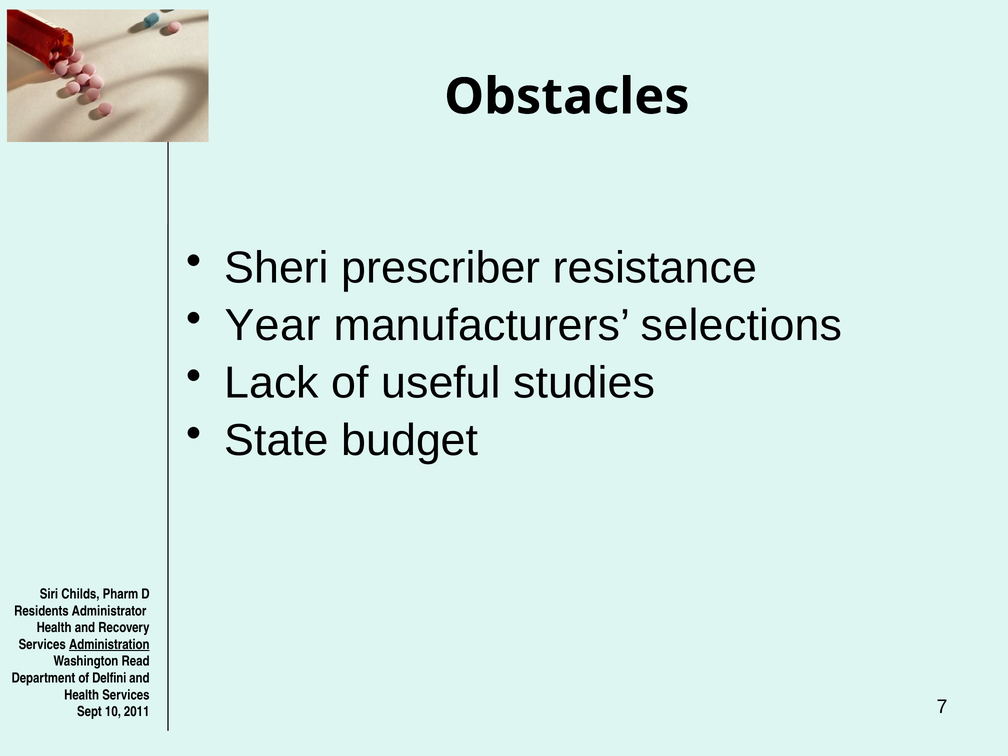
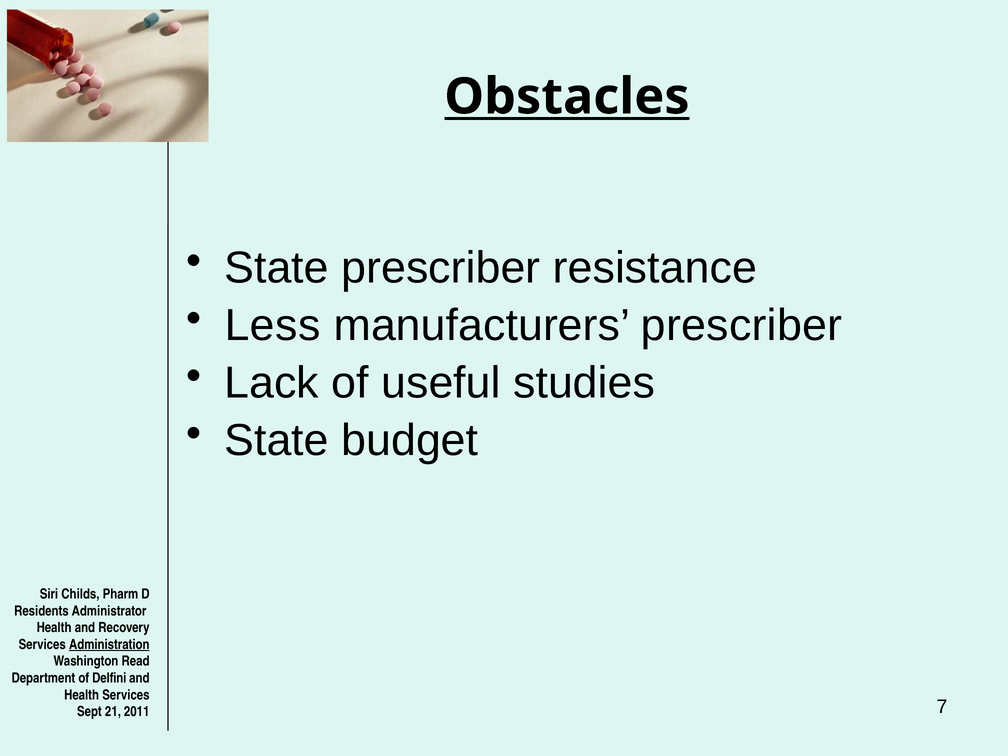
Obstacles underline: none -> present
Sheri at (277, 268): Sheri -> State
Year: Year -> Less
manufacturers selections: selections -> prescriber
10: 10 -> 21
